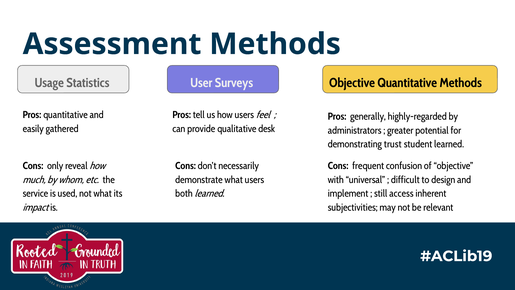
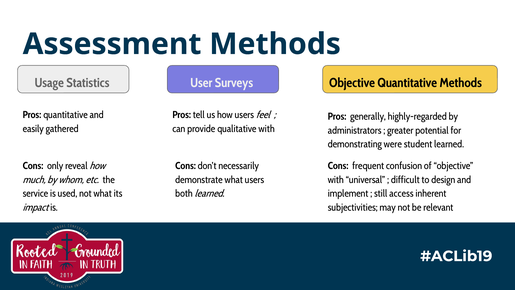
qualitative desk: desk -> with
trust: trust -> were
